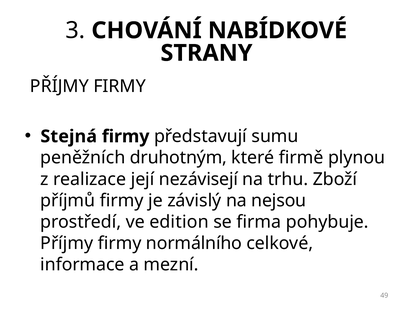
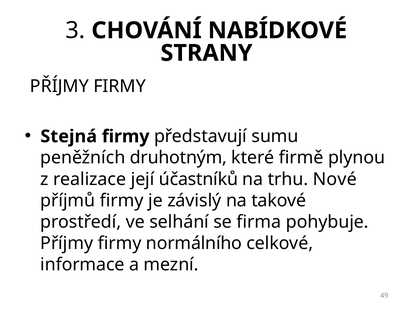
nezávisejí: nezávisejí -> účastníků
Zboží: Zboží -> Nové
nejsou: nejsou -> takové
edition: edition -> selhání
